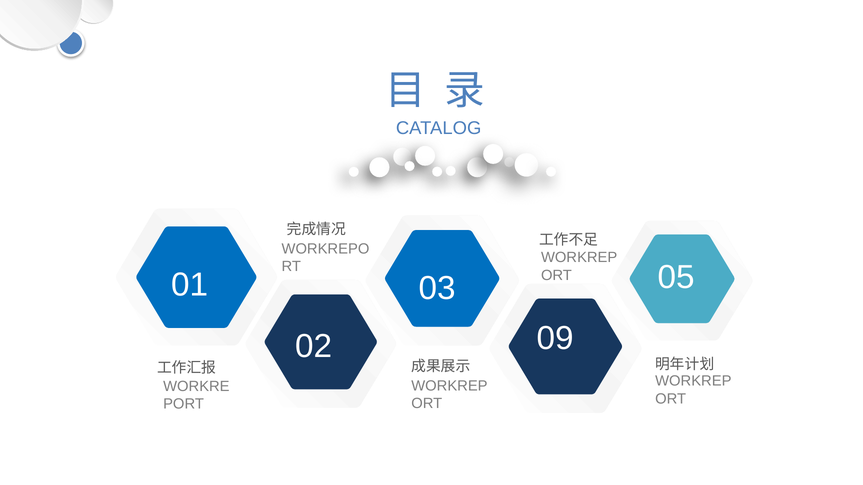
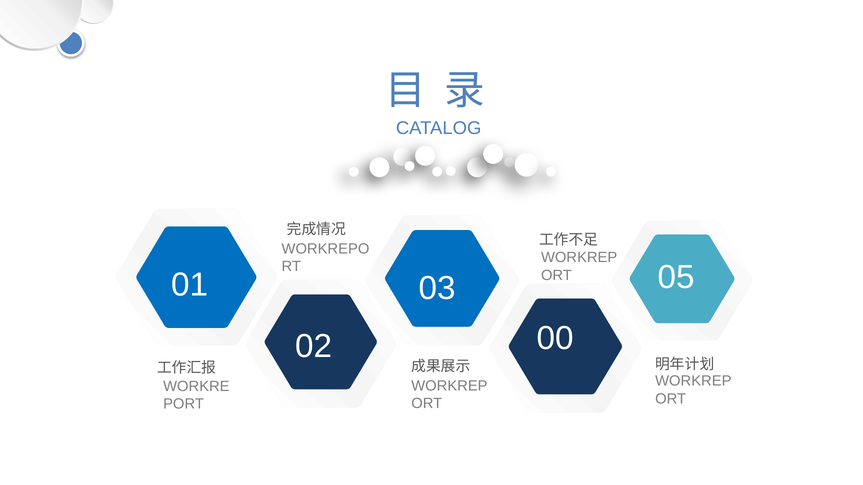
09: 09 -> 00
